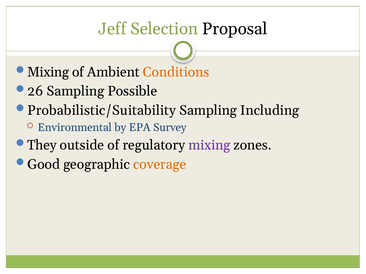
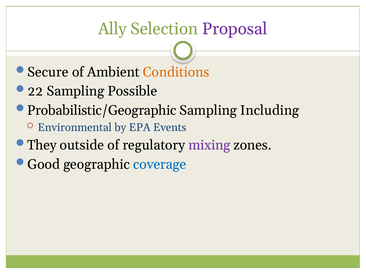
Jeff: Jeff -> Ally
Proposal colour: black -> purple
Mixing at (48, 72): Mixing -> Secure
26: 26 -> 22
Probabilistic/Suitability: Probabilistic/Suitability -> Probabilistic/Geographic
Survey: Survey -> Events
coverage colour: orange -> blue
